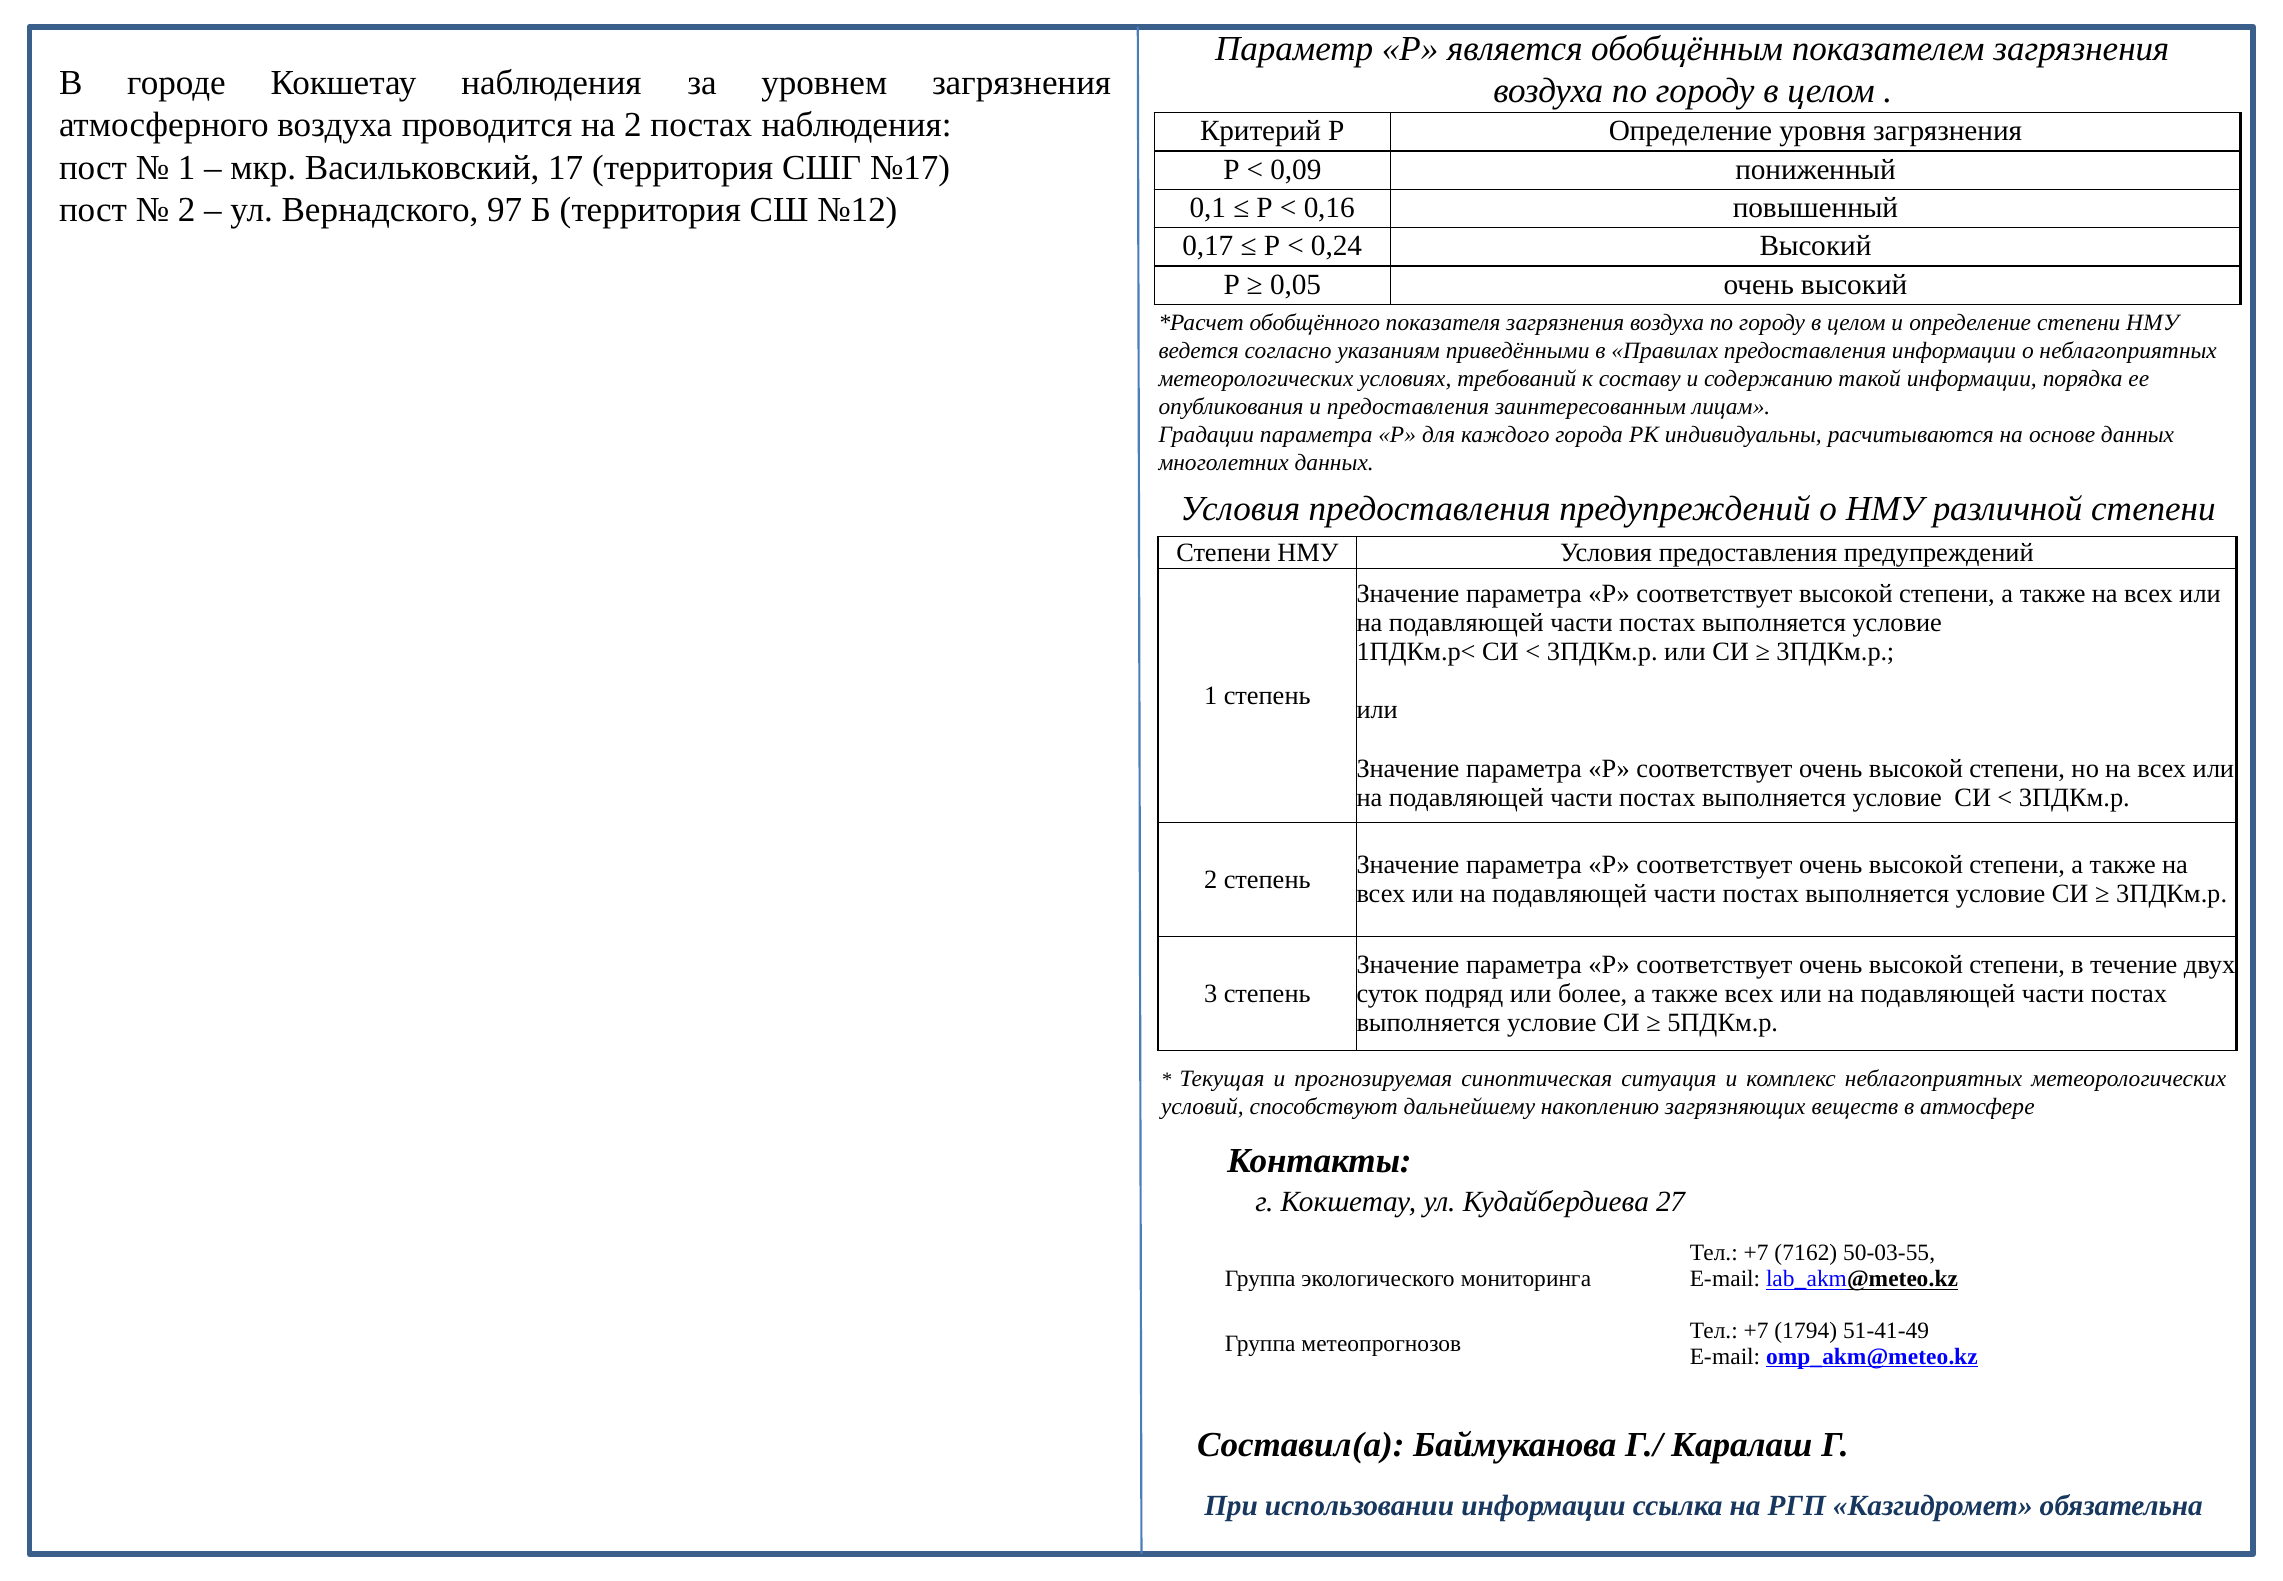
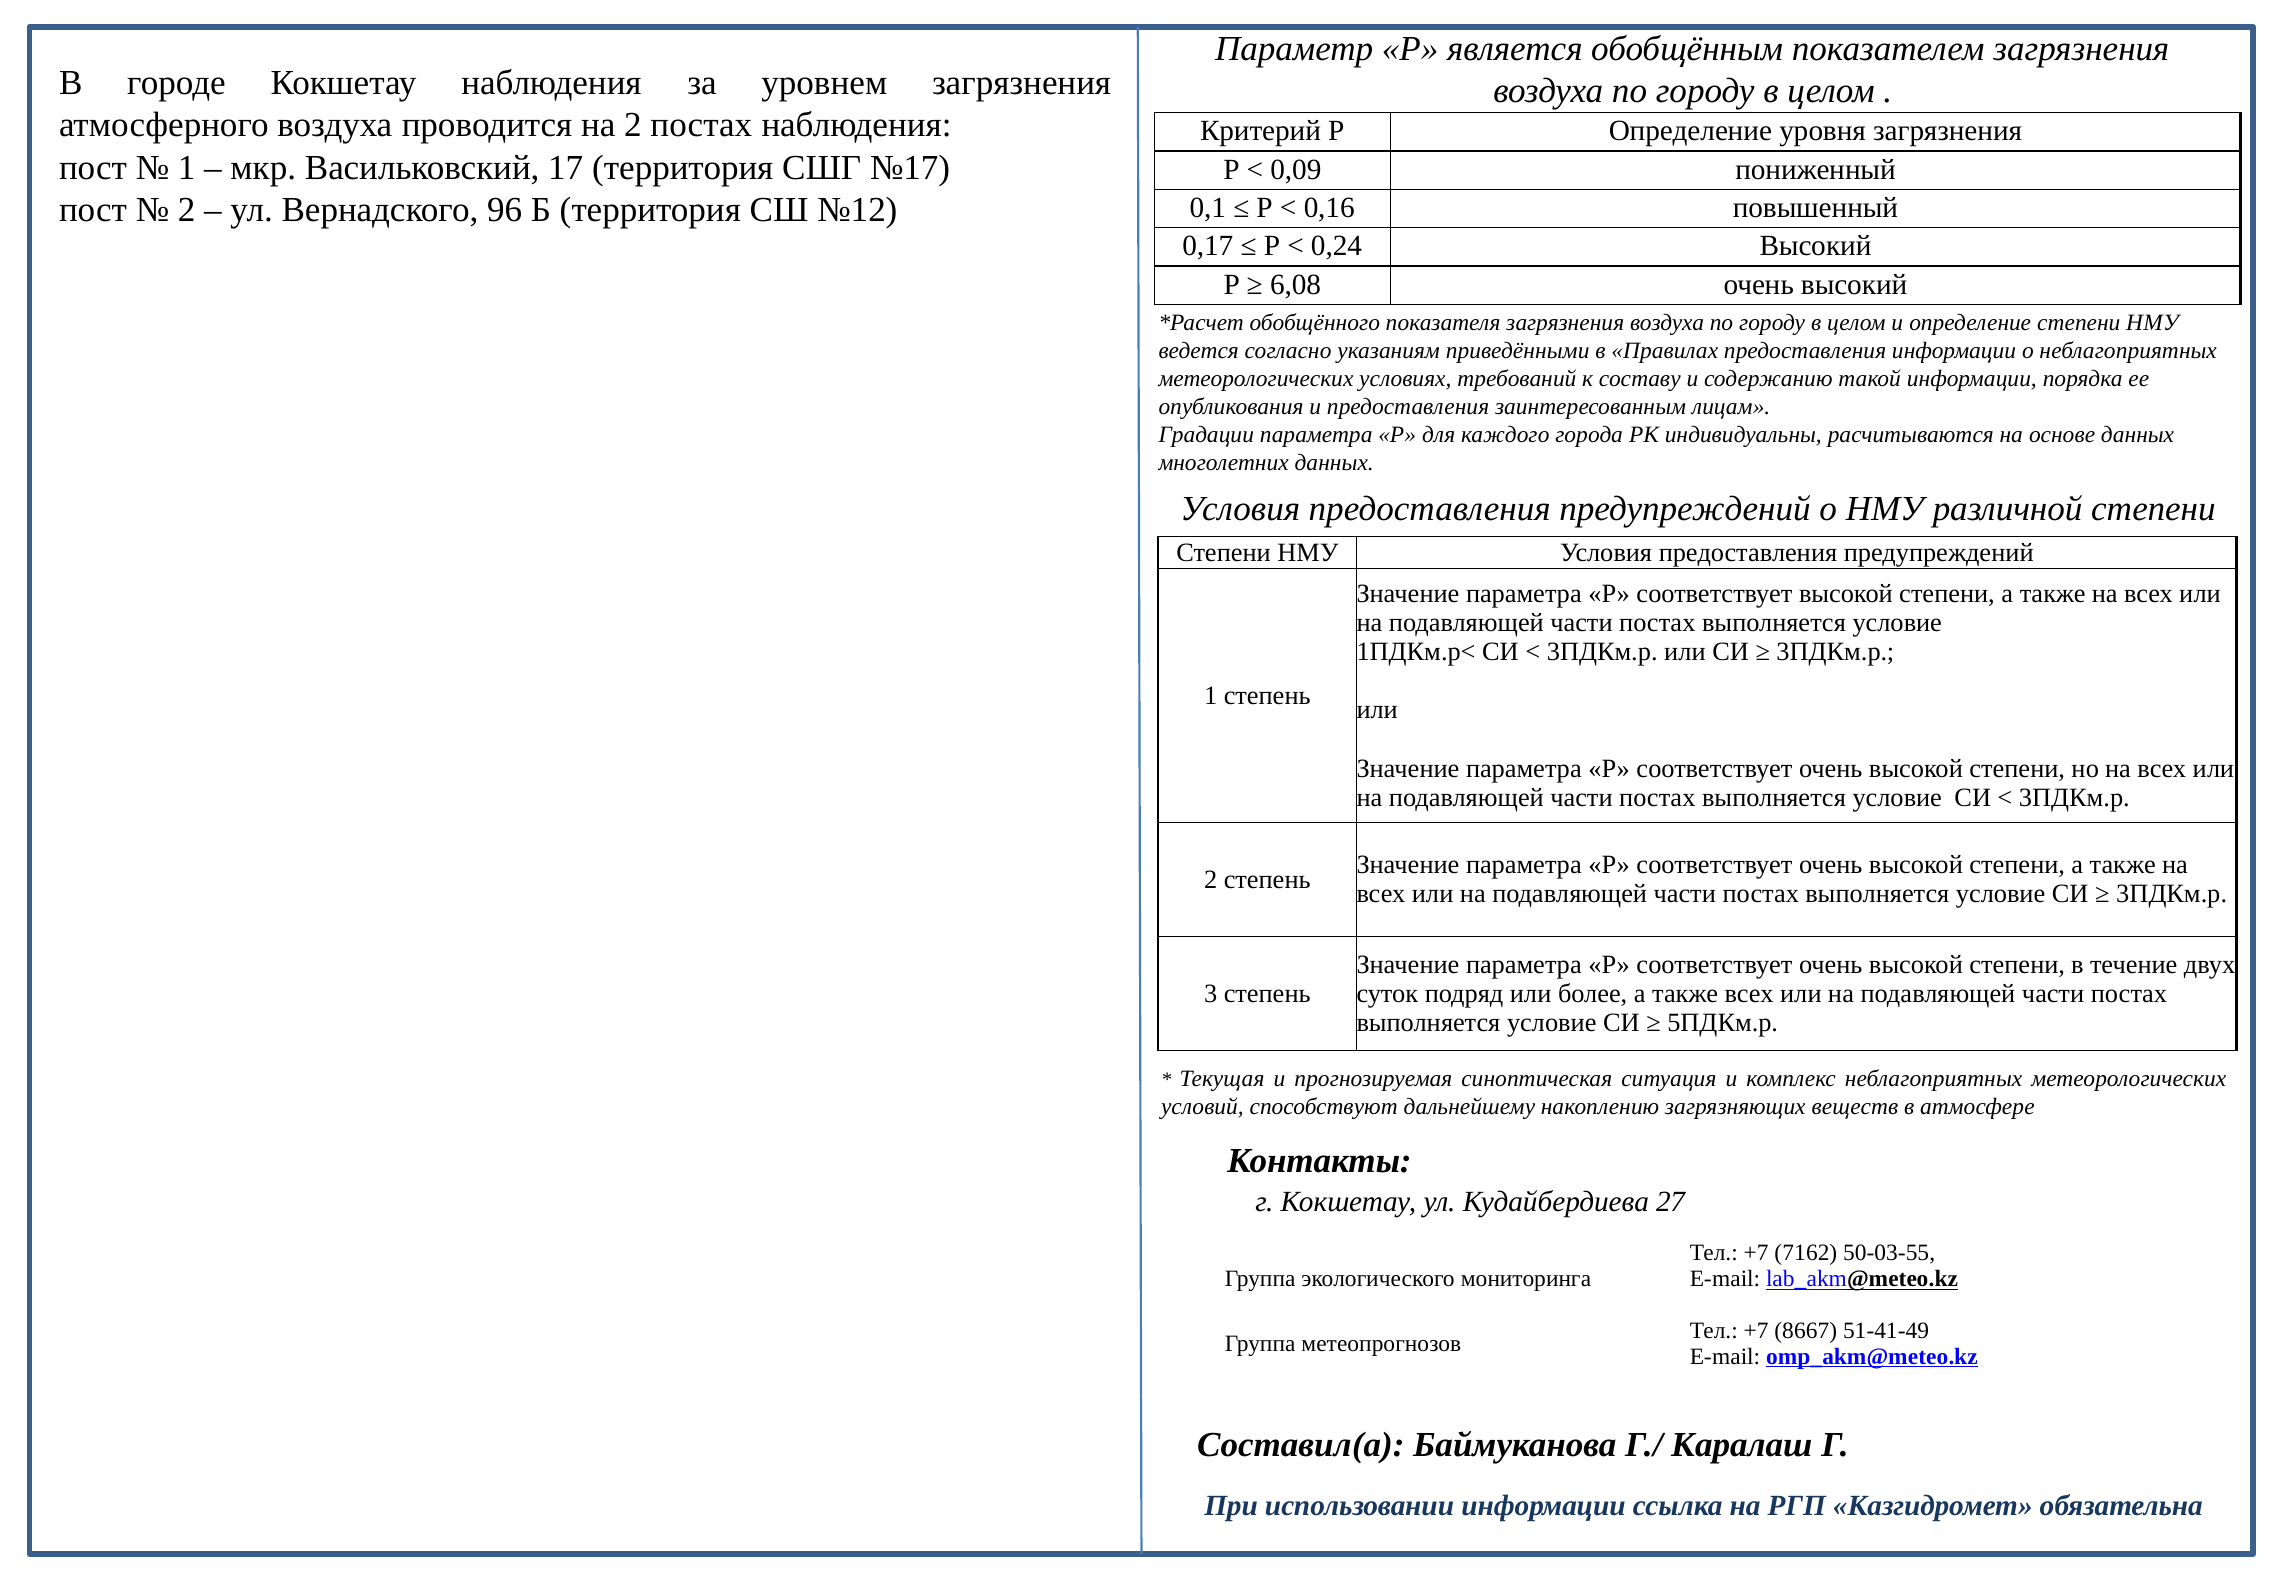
97: 97 -> 96
0,05: 0,05 -> 6,08
1794: 1794 -> 8667
